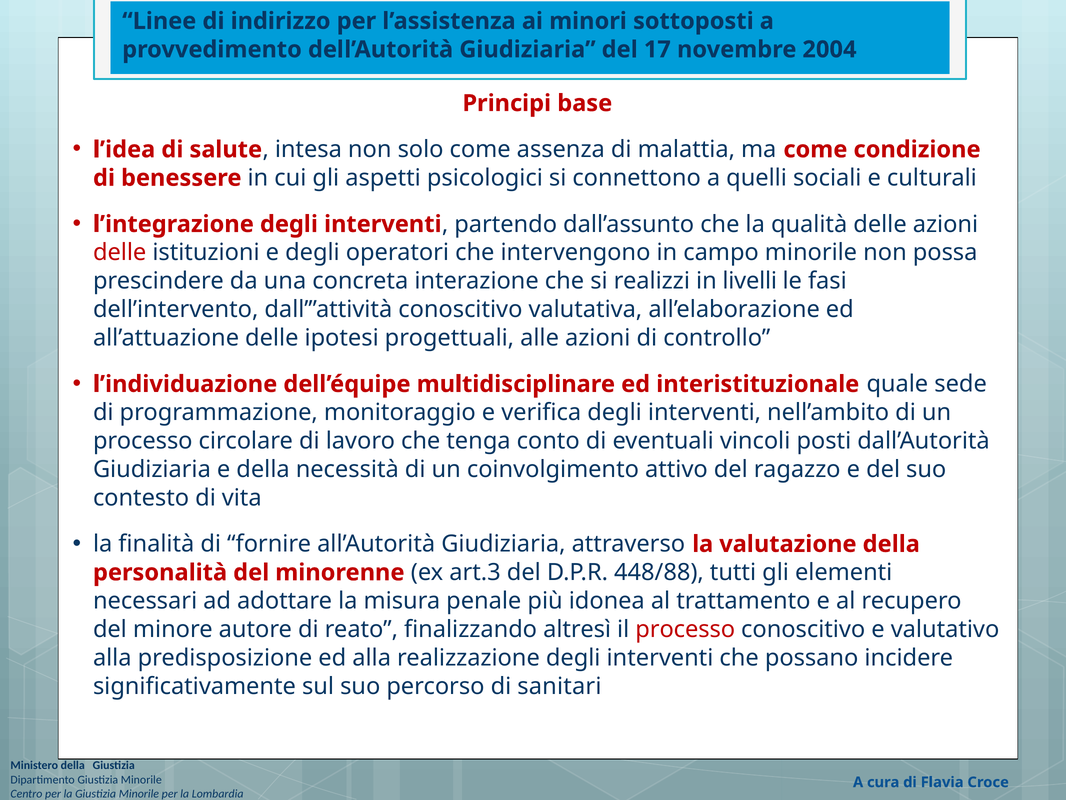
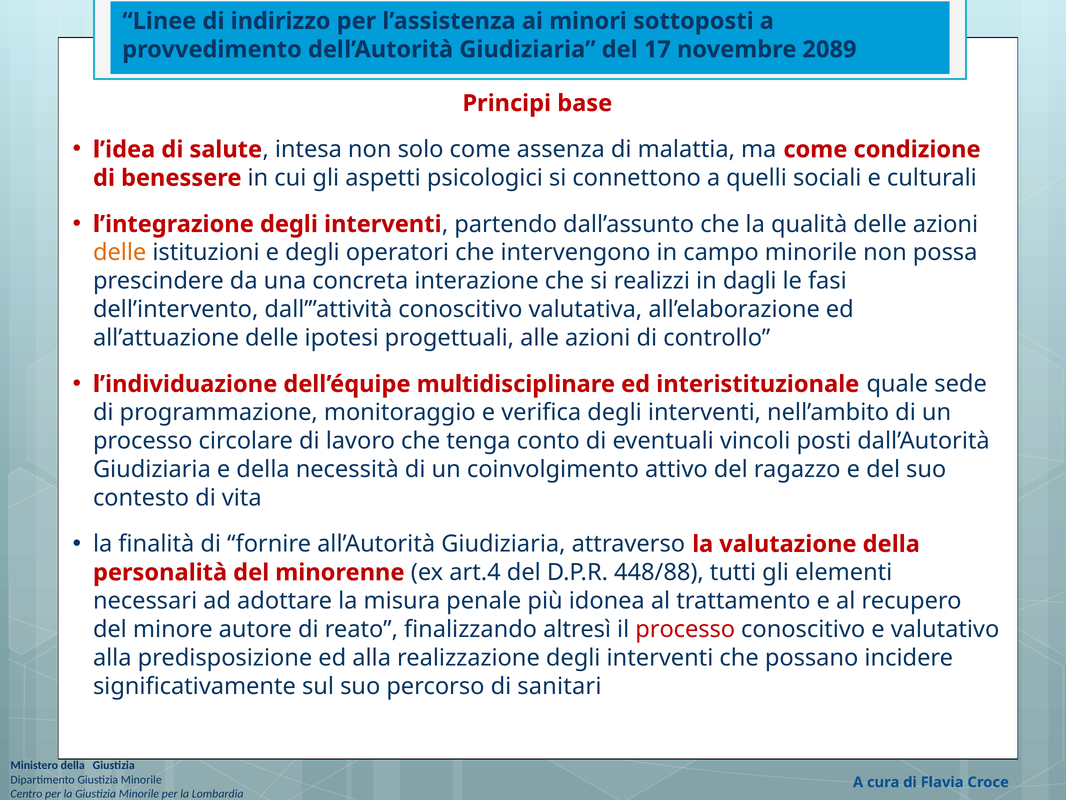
2004: 2004 -> 2089
delle at (120, 252) colour: red -> orange
livelli: livelli -> dagli
art.3: art.3 -> art.4
